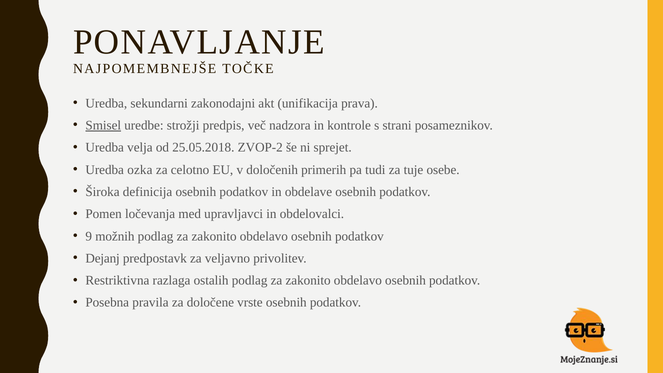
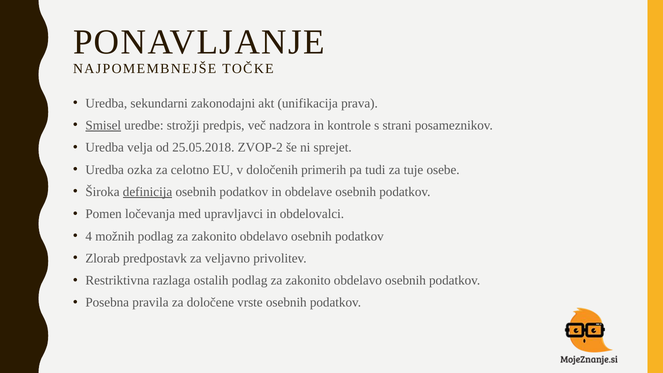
definicija underline: none -> present
9: 9 -> 4
Dejanj: Dejanj -> Zlorab
